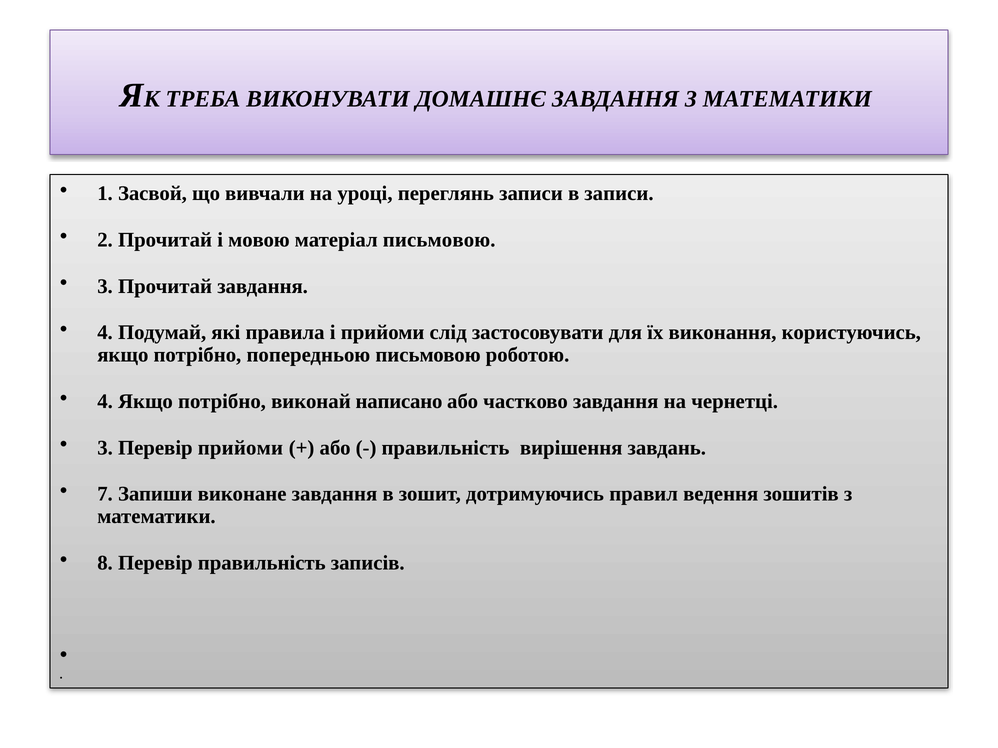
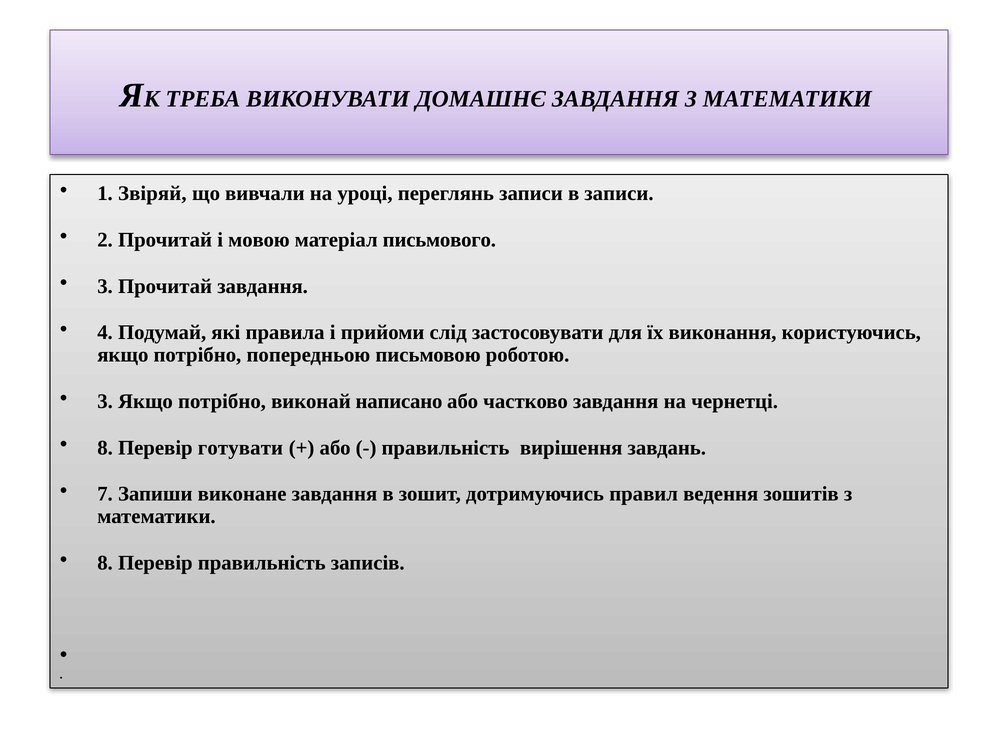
Засвой: Засвой -> Звіряй
матеріал письмовою: письмовою -> письмового
4 at (105, 402): 4 -> 3
3 at (105, 448): 3 -> 8
Перевір прийоми: прийоми -> готувати
